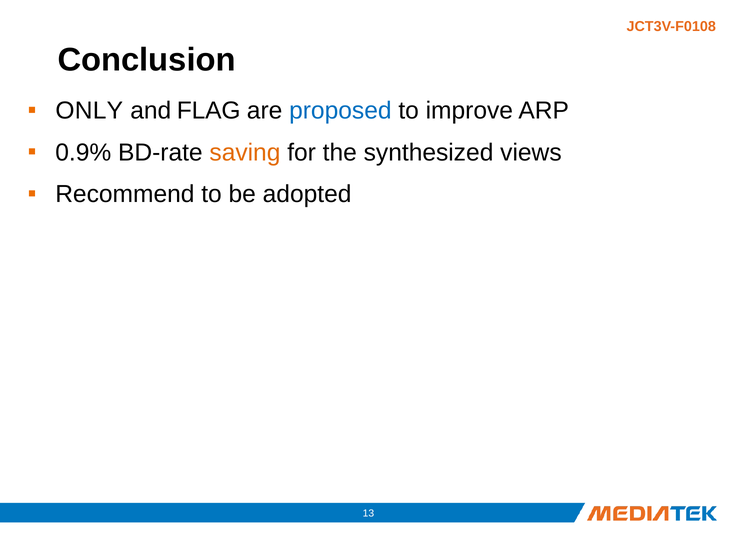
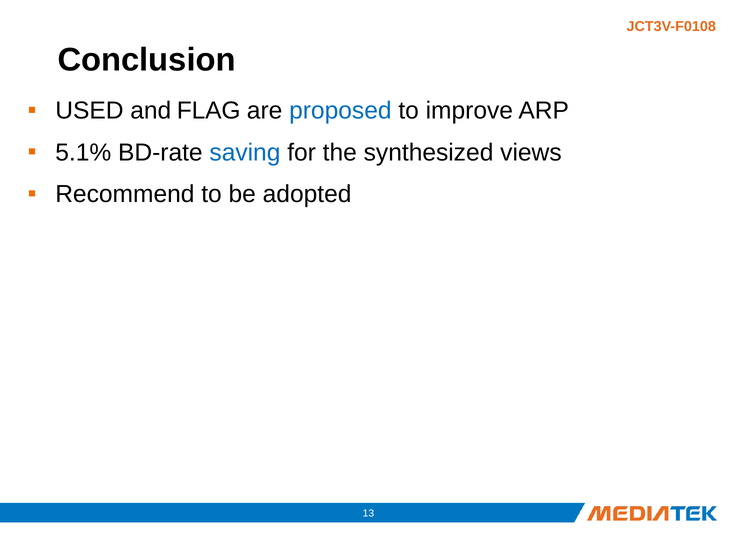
ONLY: ONLY -> USED
0.9%: 0.9% -> 5.1%
saving colour: orange -> blue
